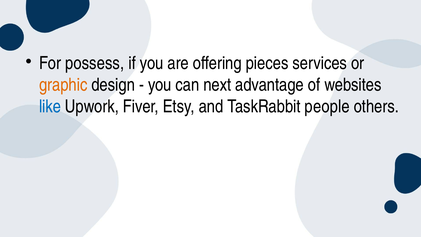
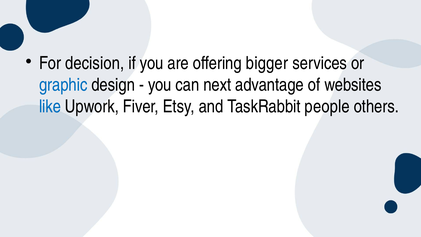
possess: possess -> decision
pieces: pieces -> bigger
graphic colour: orange -> blue
